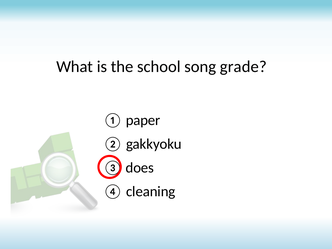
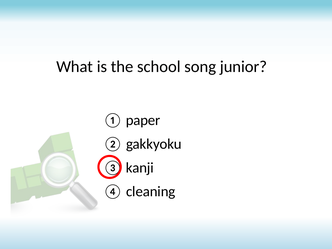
grade: grade -> junior
does: does -> kanji
